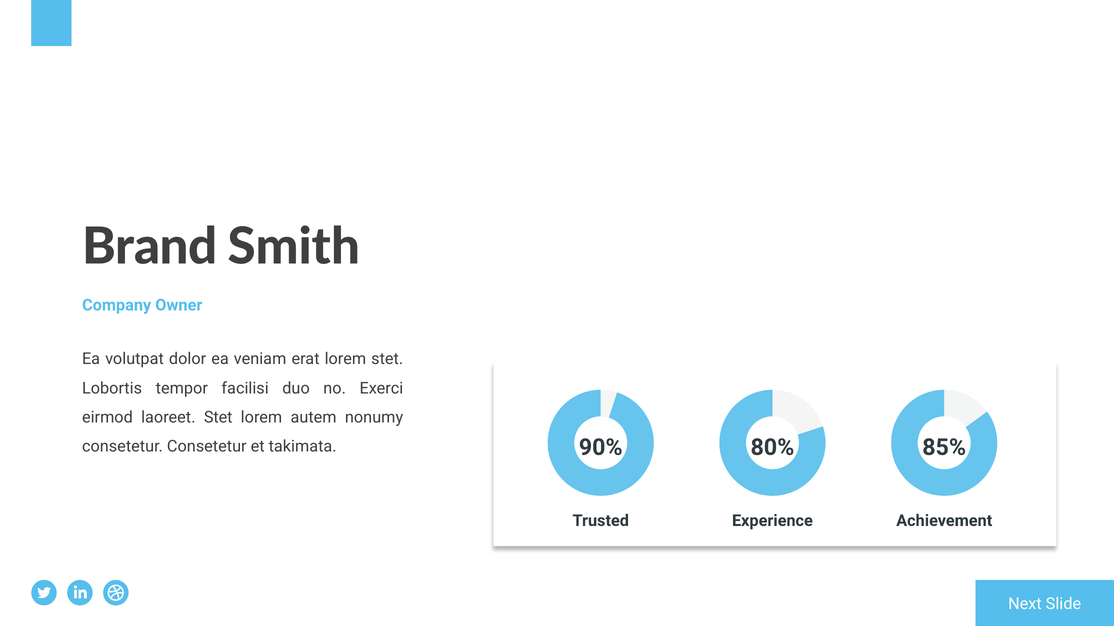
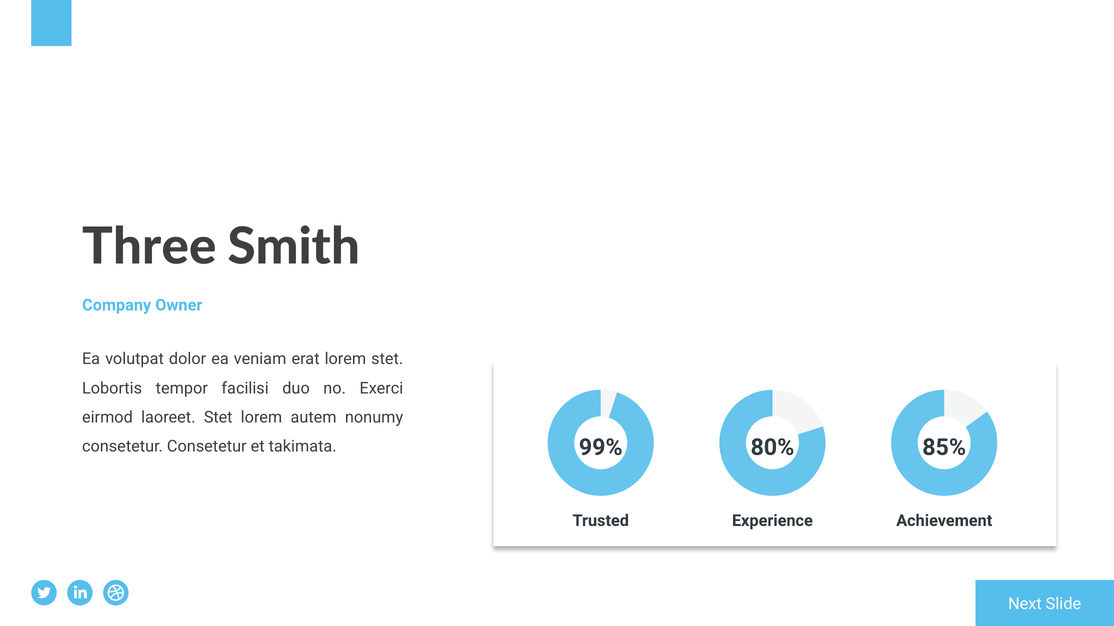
Brand: Brand -> Three
90%: 90% -> 99%
